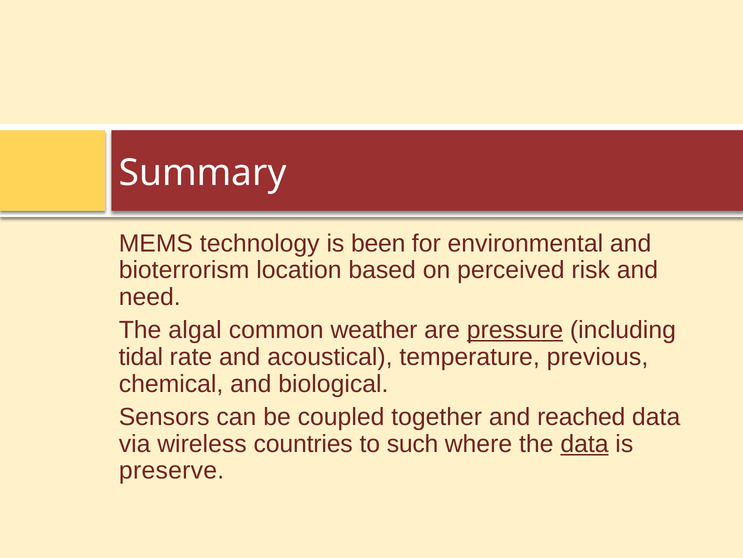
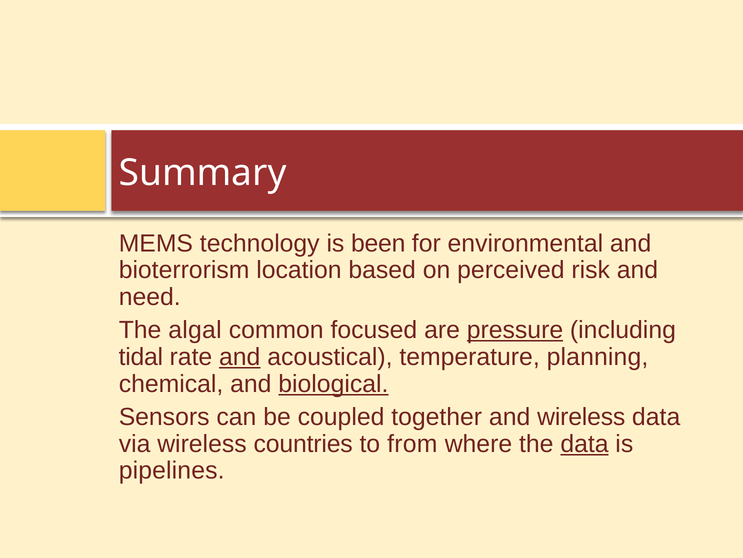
weather: weather -> focused
and at (240, 357) underline: none -> present
previous: previous -> planning
biological underline: none -> present
and reached: reached -> wireless
such: such -> from
preserve: preserve -> pipelines
